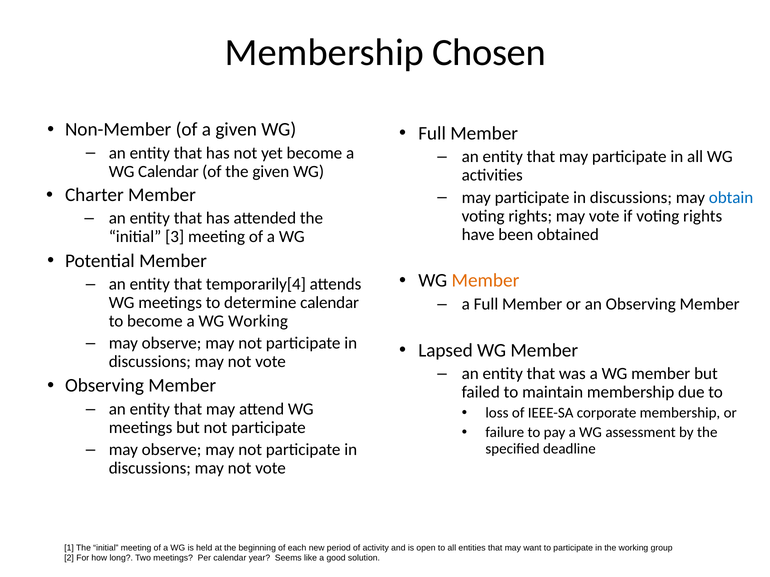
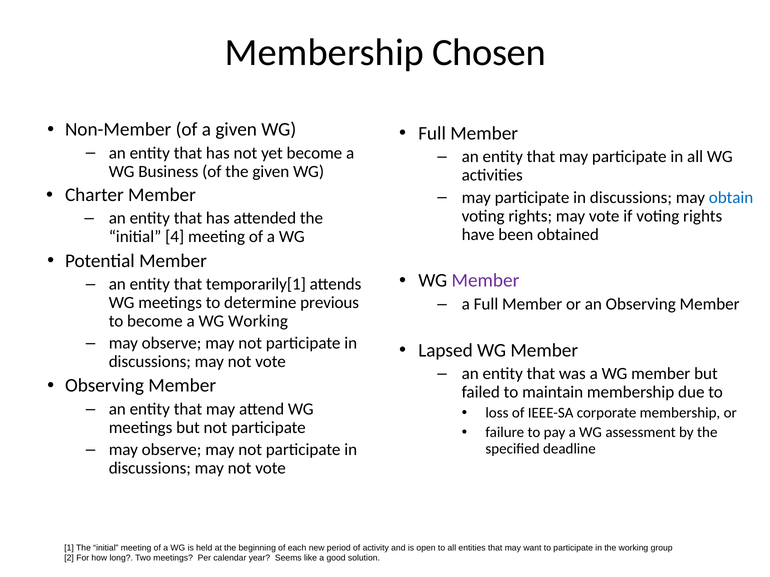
WG Calendar: Calendar -> Business
3: 3 -> 4
Member at (485, 281) colour: orange -> purple
temporarily[4: temporarily[4 -> temporarily[1
determine calendar: calendar -> previous
